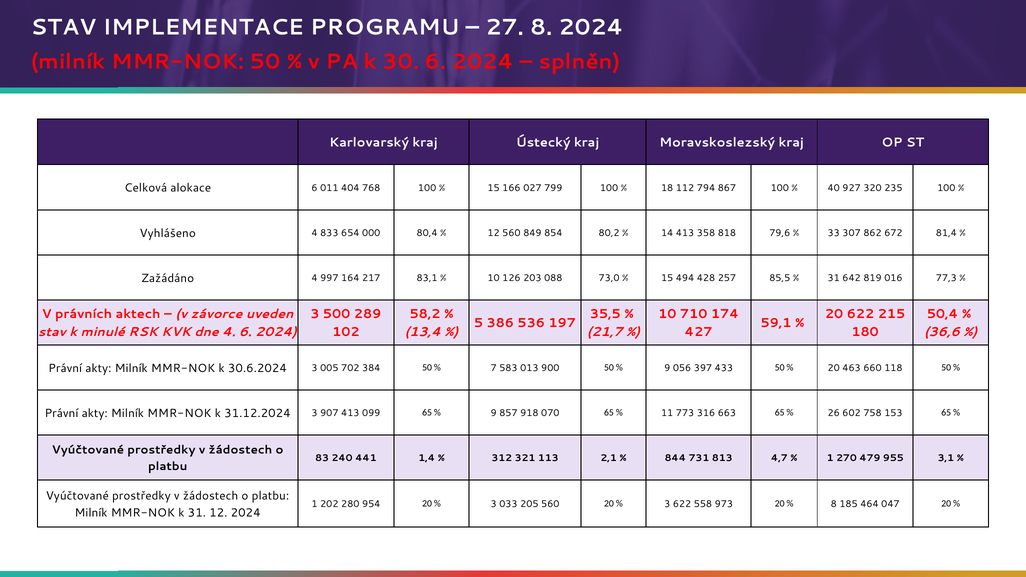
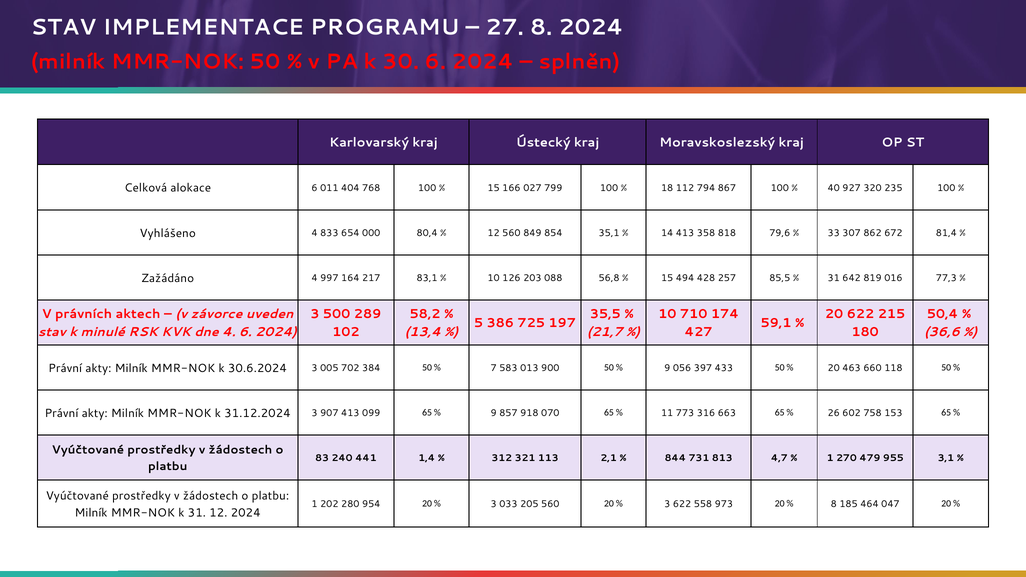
80,2: 80,2 -> 35,1
73,0: 73,0 -> 56,8
536: 536 -> 725
